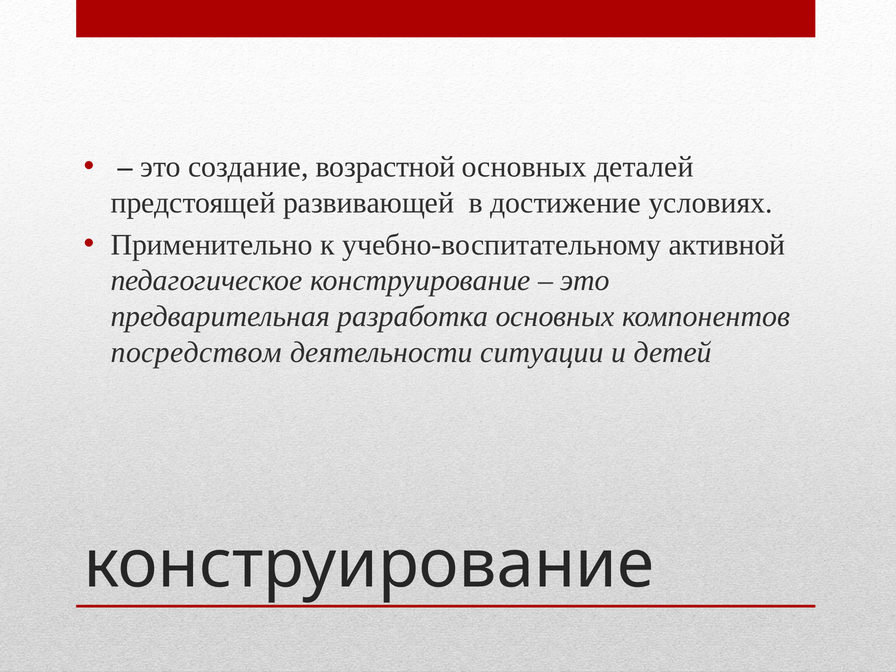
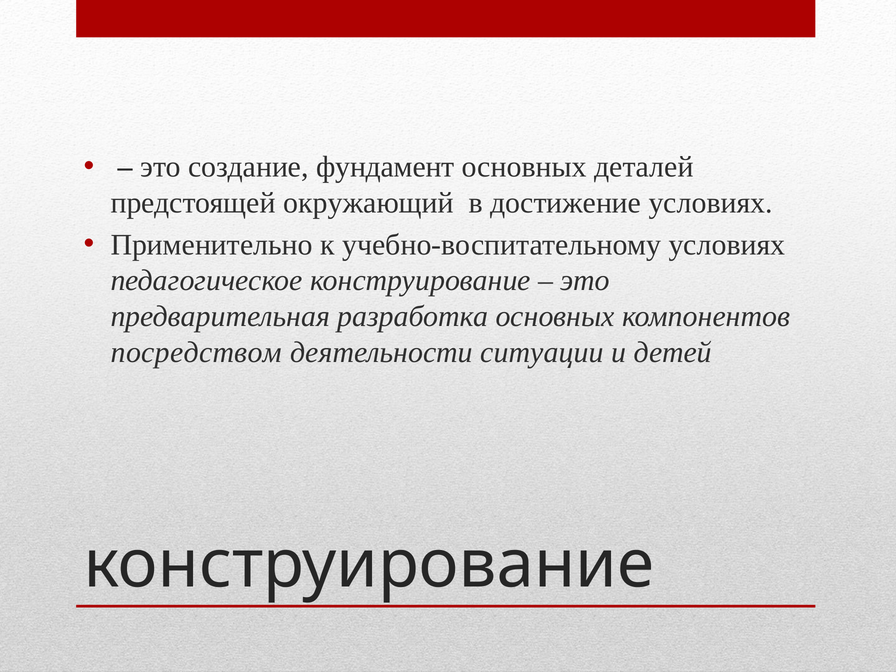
возрастной: возрастной -> фундамент
развивающей: развивающей -> окружающий
учебно-воспитательному активной: активной -> условиях
